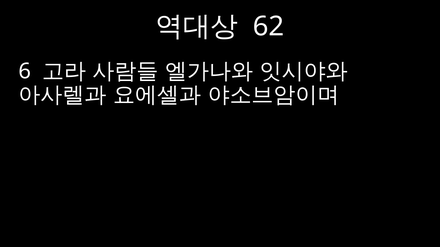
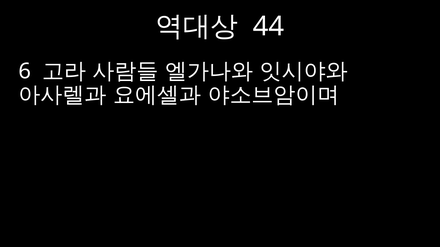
62: 62 -> 44
